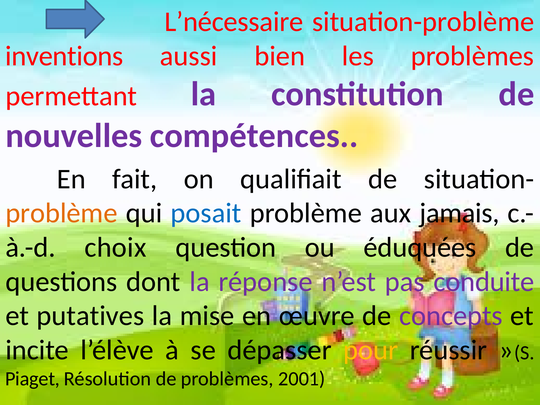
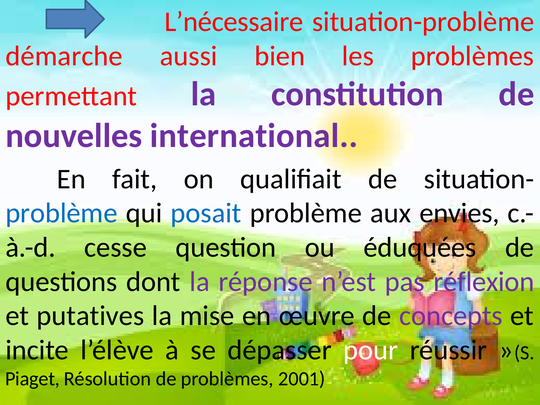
inventions: inventions -> démarche
compétences: compétences -> international
problème at (61, 213) colour: orange -> blue
jamais: jamais -> envies
choix: choix -> cesse
conduite: conduite -> réflexion
pour colour: yellow -> white
